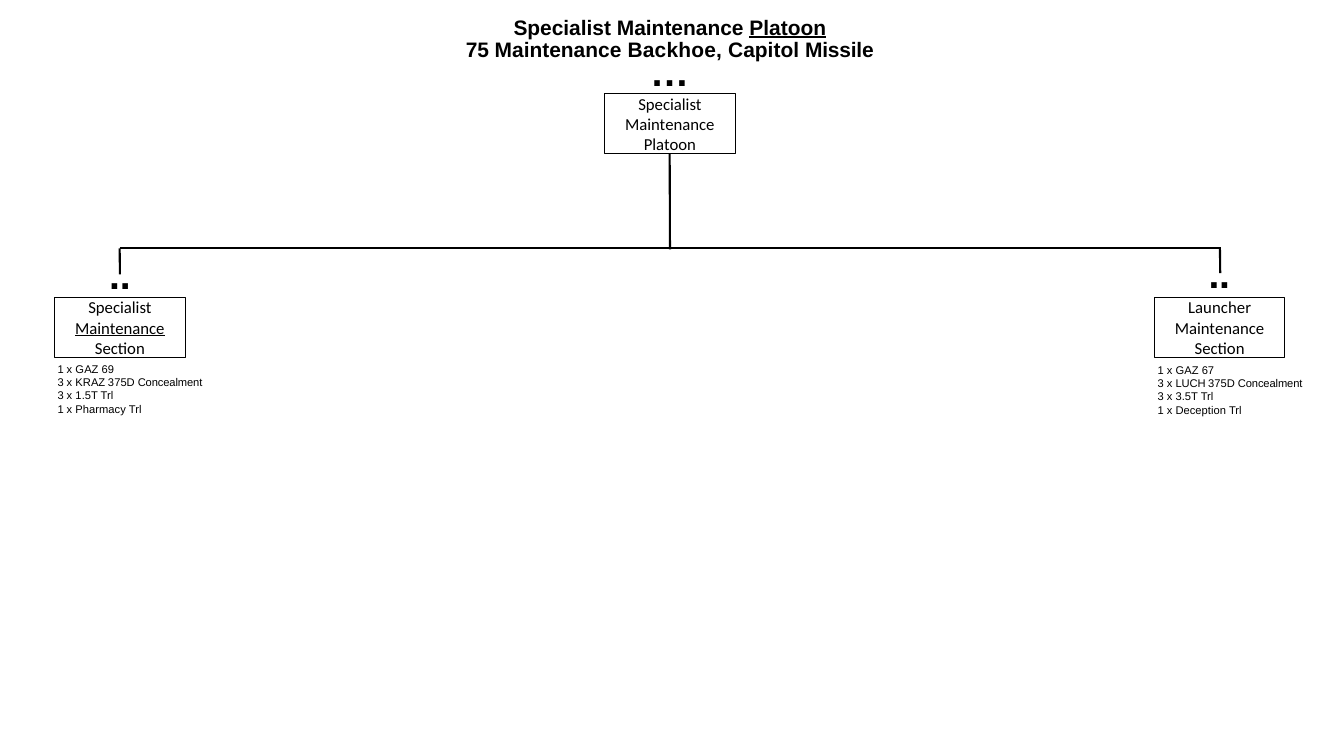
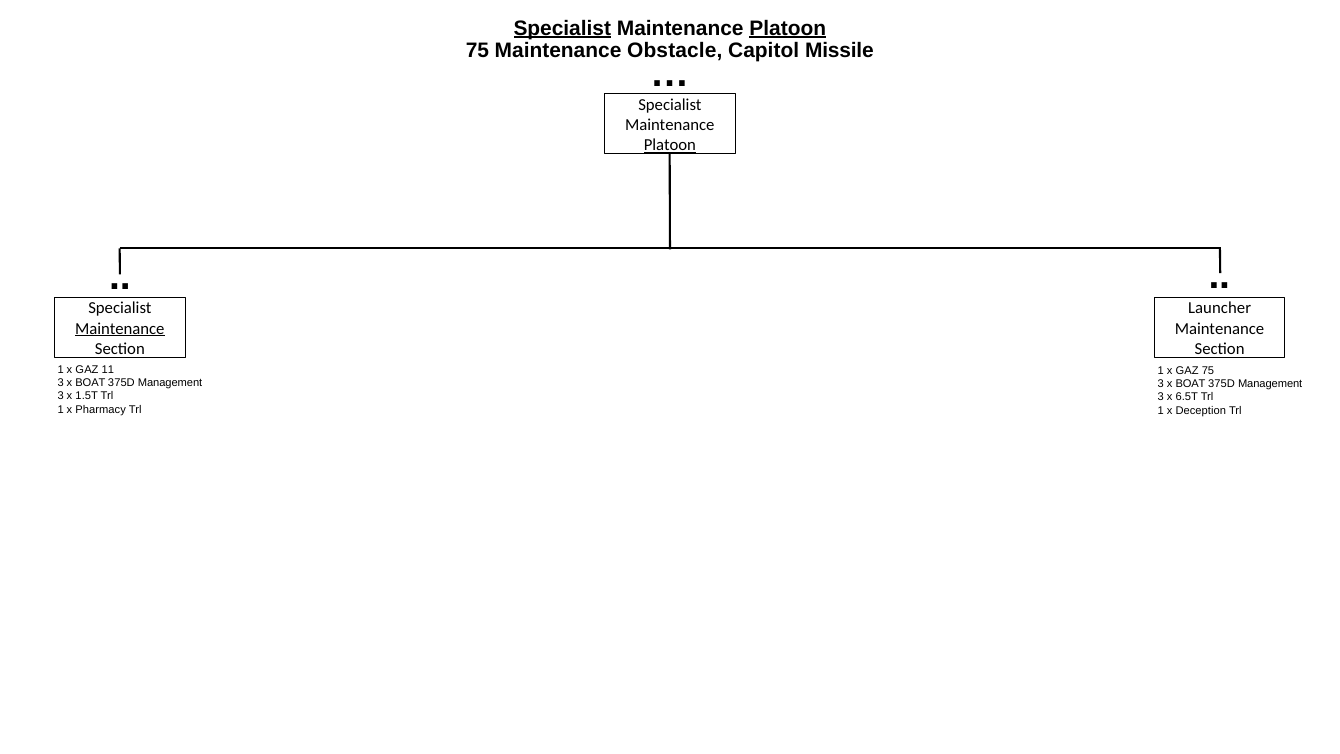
Specialist at (562, 28) underline: none -> present
Backhoe: Backhoe -> Obstacle
Platoon at (670, 145) underline: none -> present
69: 69 -> 11
GAZ 67: 67 -> 75
KRAZ at (90, 383): KRAZ -> BOAT
Concealment at (170, 383): Concealment -> Management
LUCH at (1191, 384): LUCH -> BOAT
Concealment at (1270, 384): Concealment -> Management
3.5T: 3.5T -> 6.5T
